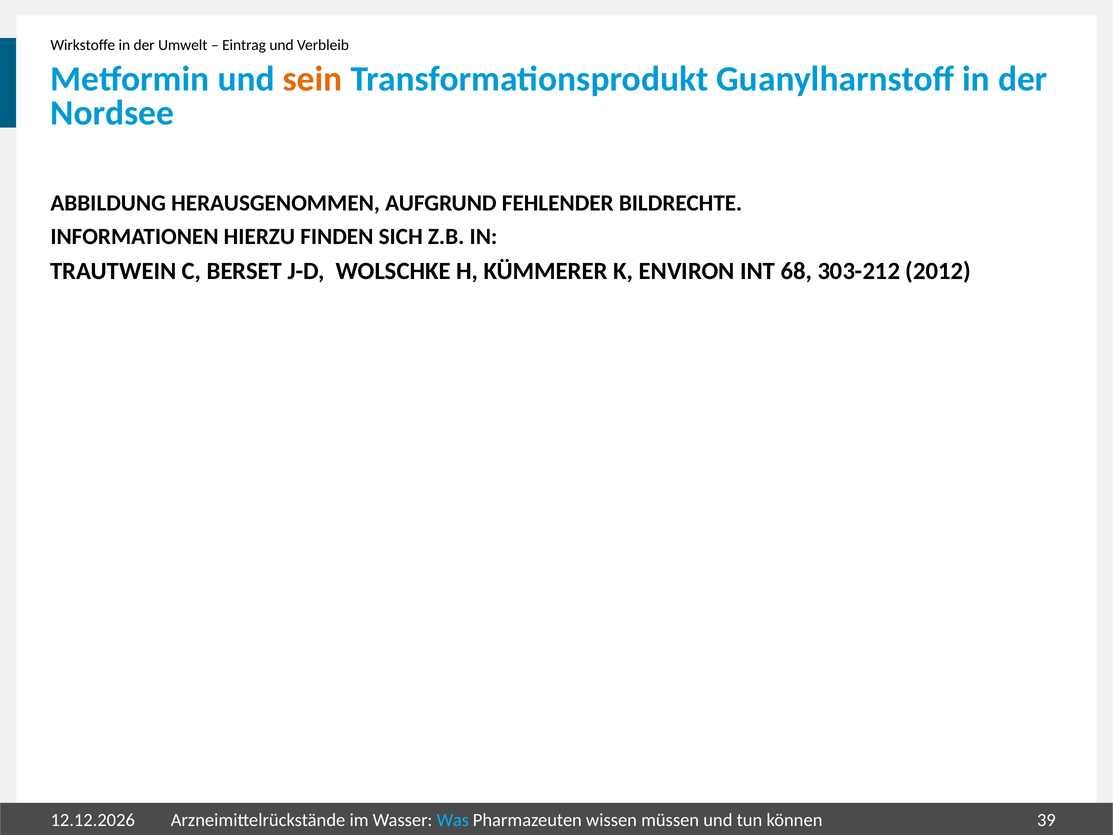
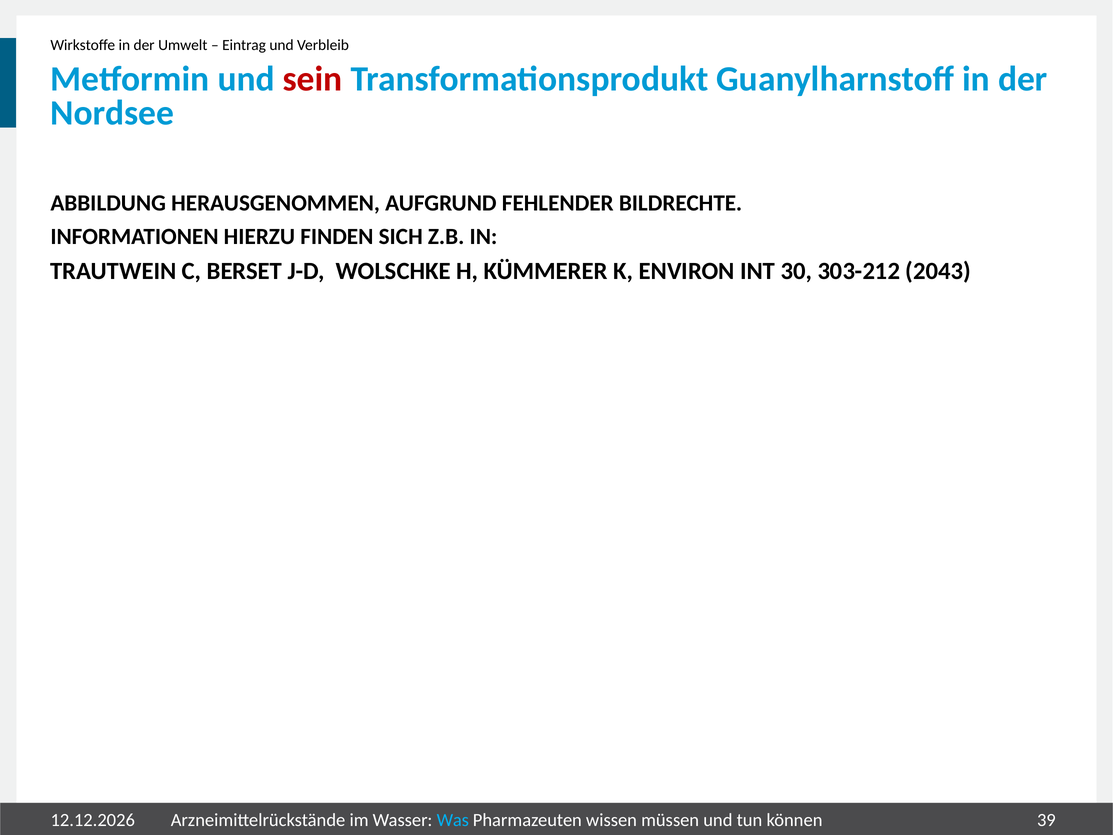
sein colour: orange -> red
68: 68 -> 30
2012: 2012 -> 2043
